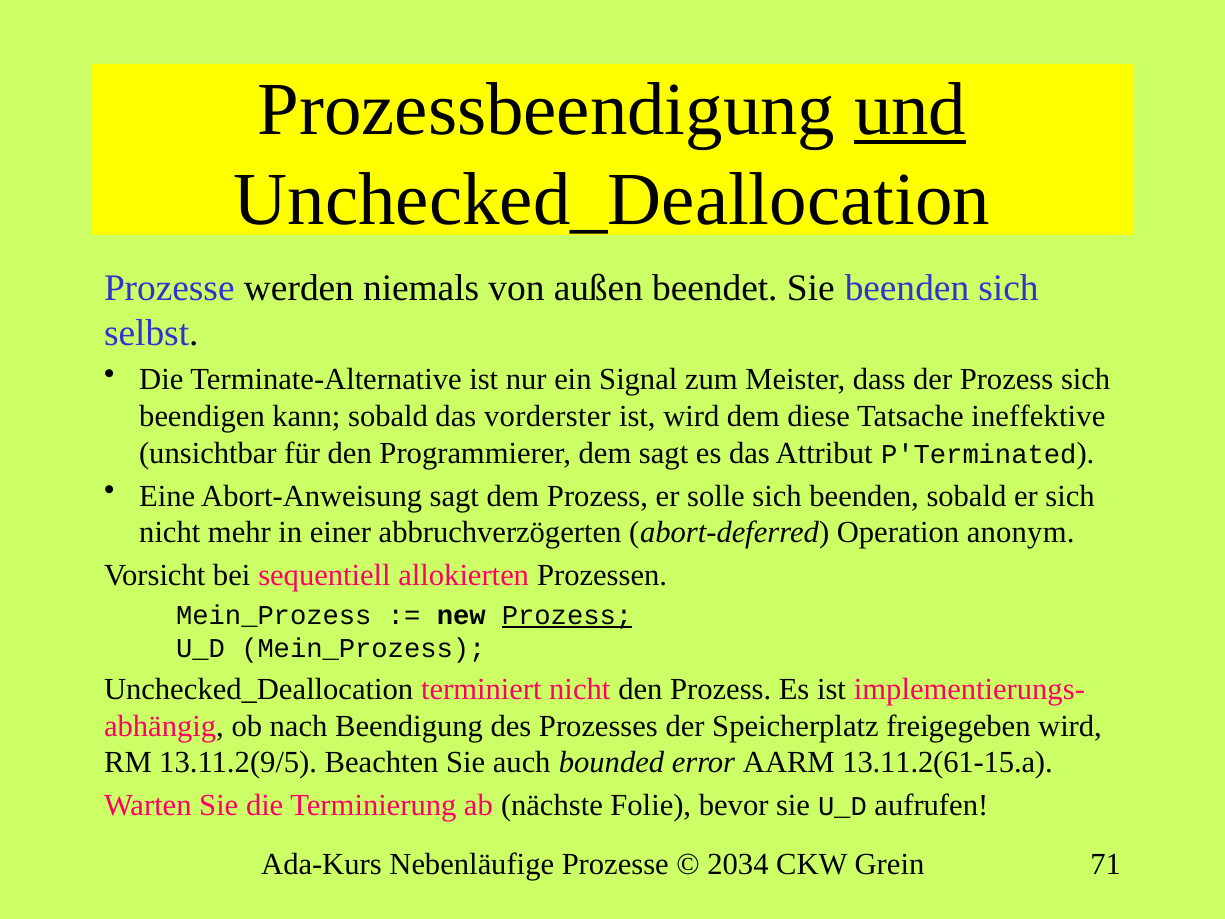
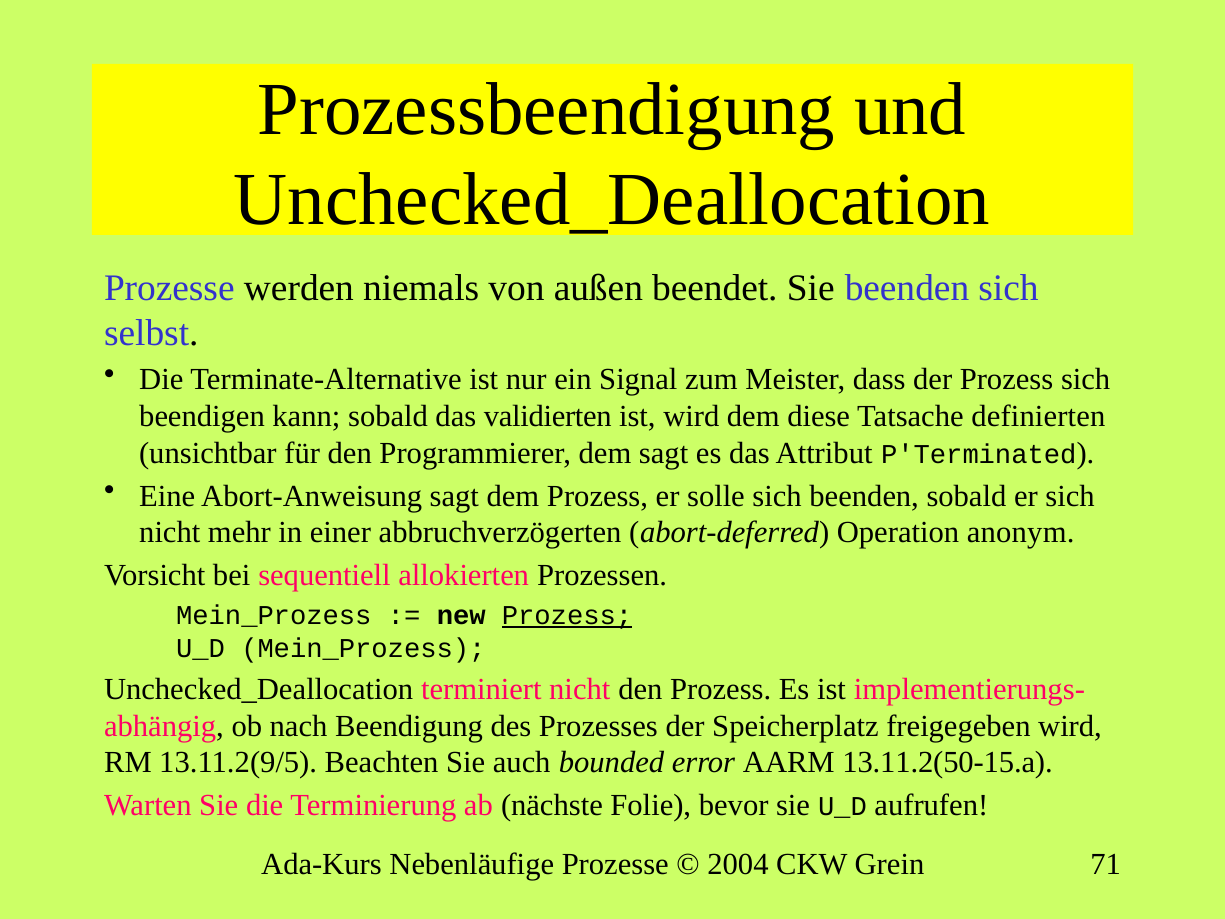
und underline: present -> none
vorderster: vorderster -> validierten
ineffektive: ineffektive -> definierten
13.11.2(61-15.a: 13.11.2(61-15.a -> 13.11.2(50-15.a
2034: 2034 -> 2004
